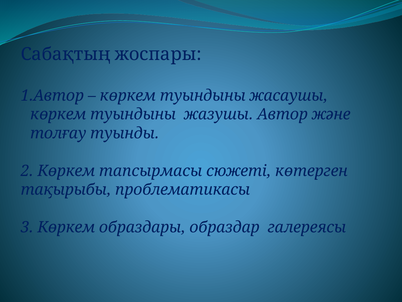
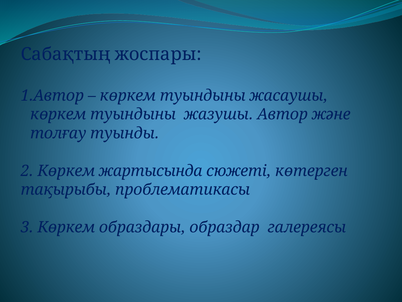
тапсырмасы: тапсырмасы -> жартысында
